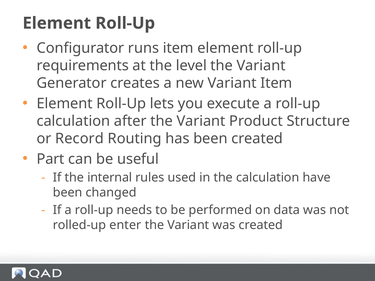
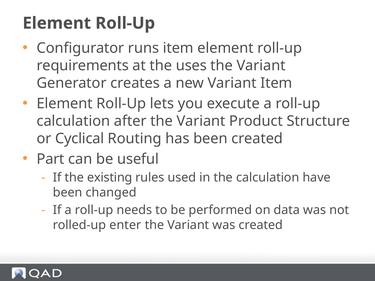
level: level -> uses
Record: Record -> Cyclical
internal: internal -> existing
